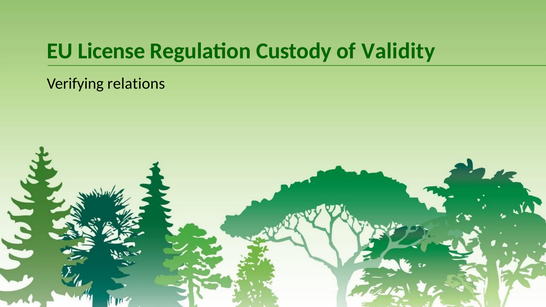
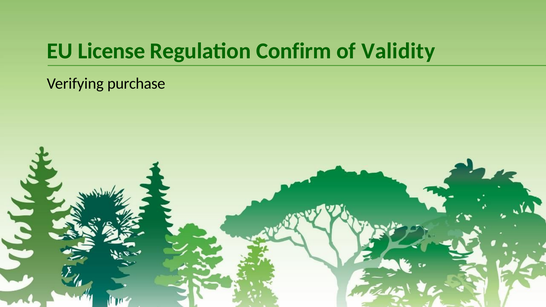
Custody: Custody -> Confirm
relations: relations -> purchase
